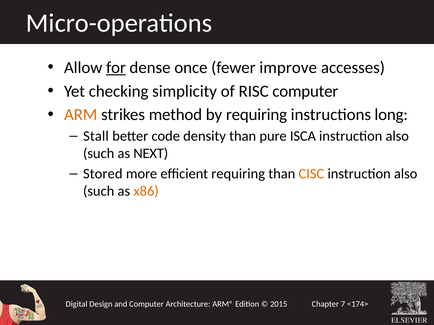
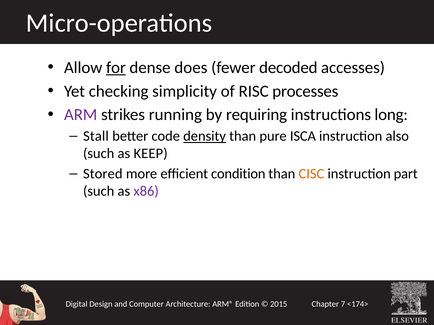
once: once -> does
improve: improve -> decoded
RISC computer: computer -> processes
ARM colour: orange -> purple
method: method -> running
density underline: none -> present
NEXT: NEXT -> KEEP
efficient requiring: requiring -> condition
also at (406, 174): also -> part
x86 colour: orange -> purple
